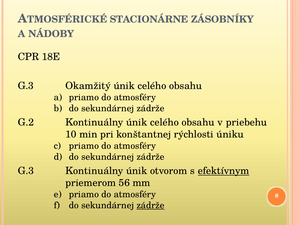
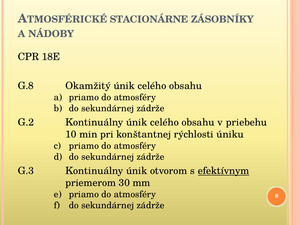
G.3 at (26, 86): G.3 -> G.8
56: 56 -> 30
zádrže at (150, 205) underline: present -> none
